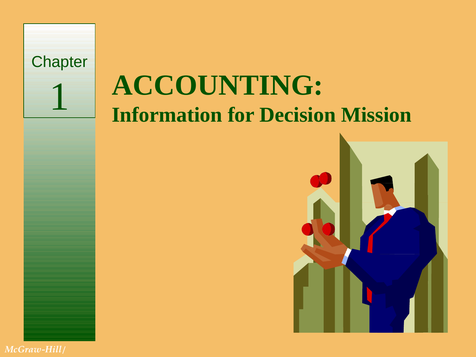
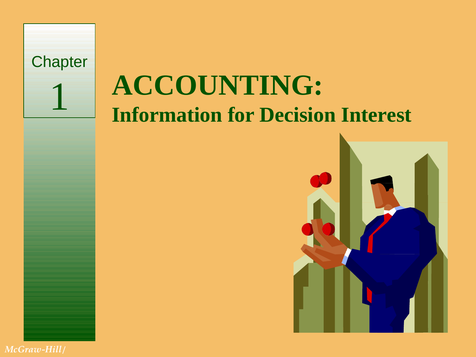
Mission: Mission -> Interest
